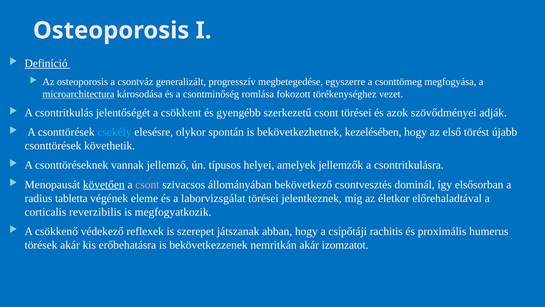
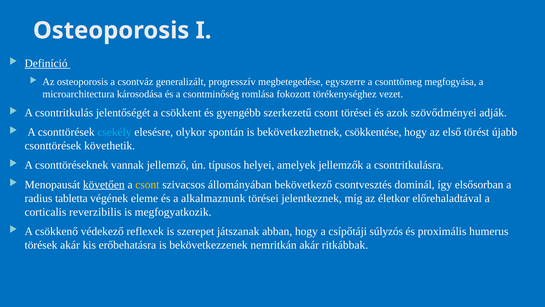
microarchitectura underline: present -> none
kezelésében: kezelésében -> csökkentése
csont at (147, 184) colour: pink -> yellow
laborvizsgálat: laborvizsgálat -> alkalmaznunk
rachitis: rachitis -> súlyzós
izomzatot: izomzatot -> ritkábbak
